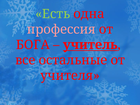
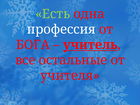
профессия colour: pink -> white
